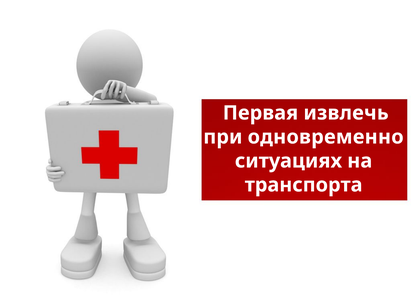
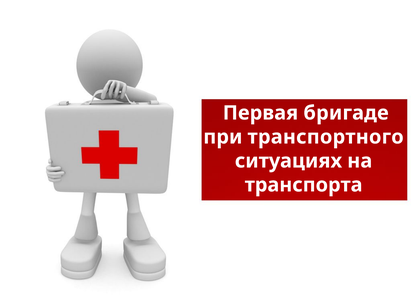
извлечь: извлечь -> бригаде
одновременно: одновременно -> транспортного
